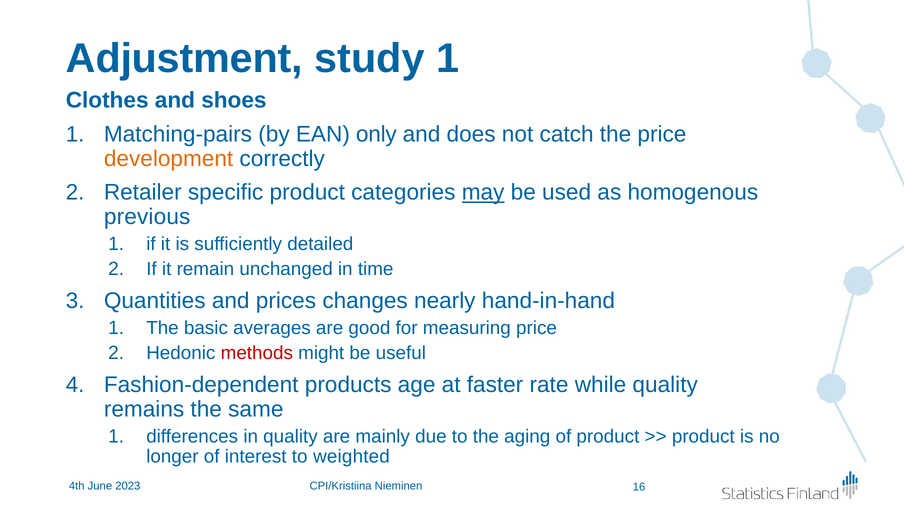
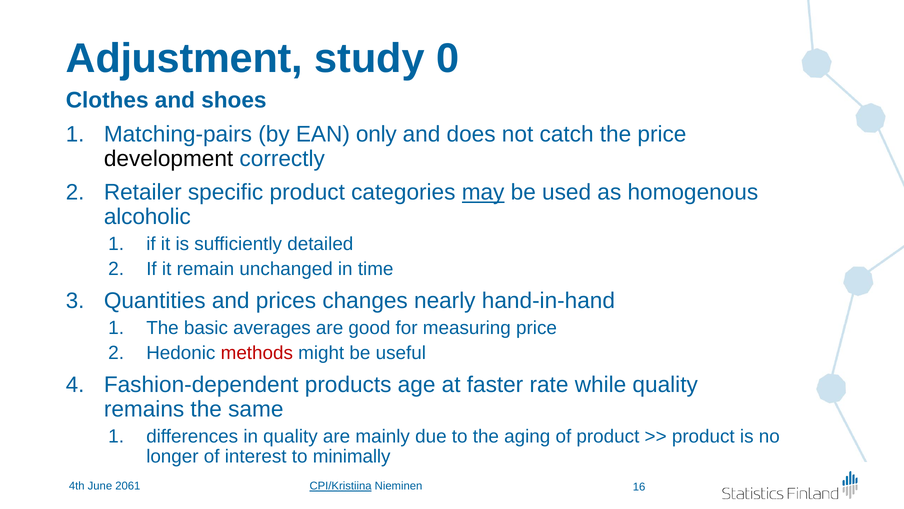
study 1: 1 -> 0
development colour: orange -> black
previous: previous -> alcoholic
weighted: weighted -> minimally
2023: 2023 -> 2061
CPI/Kristiina underline: none -> present
